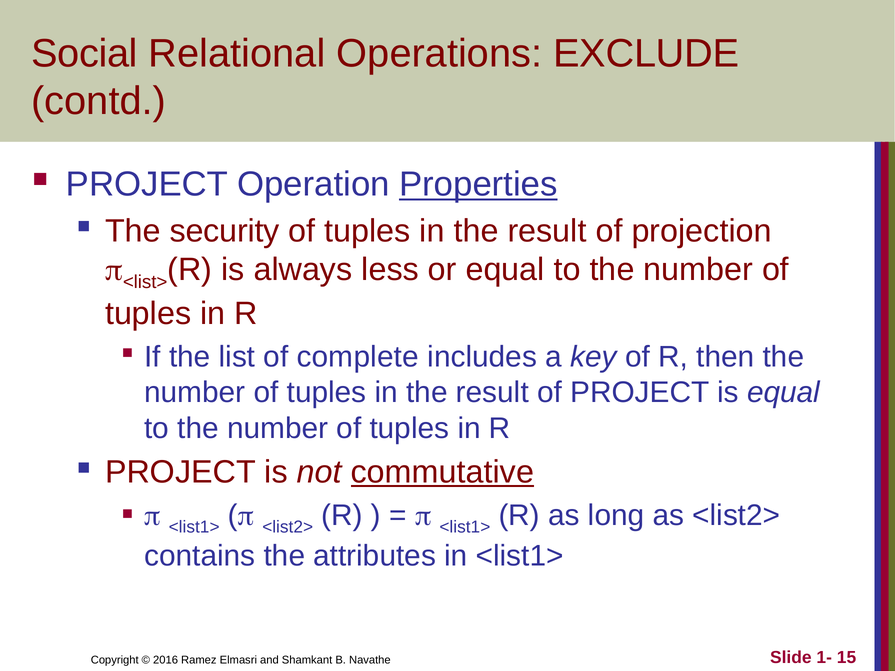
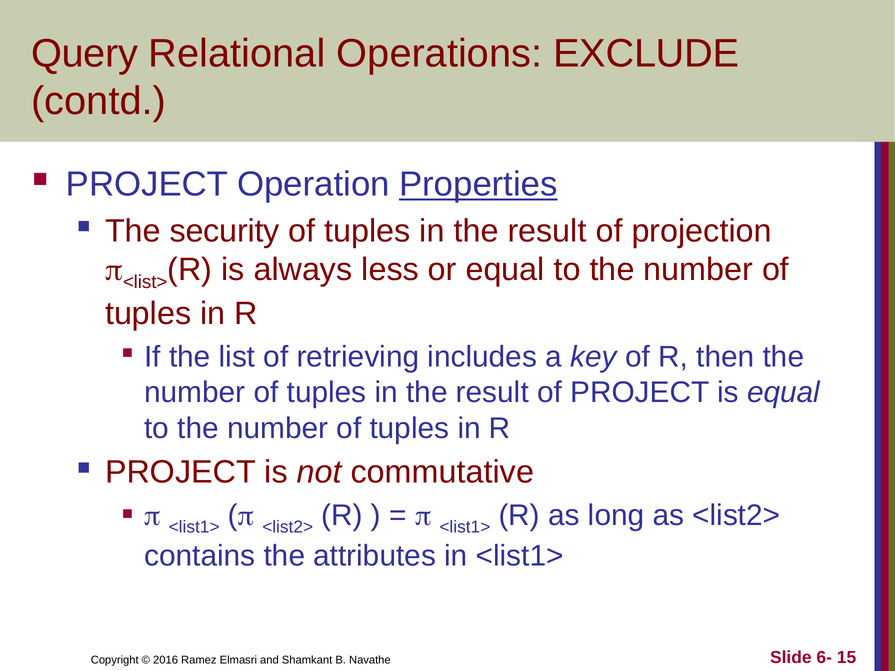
Social: Social -> Query
complete: complete -> retrieving
commutative underline: present -> none
1-: 1- -> 6-
